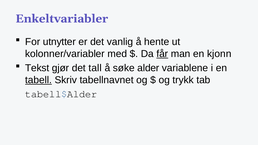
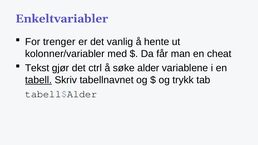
utnytter: utnytter -> trenger
får underline: present -> none
kjonn: kjonn -> cheat
tall: tall -> ctrl
